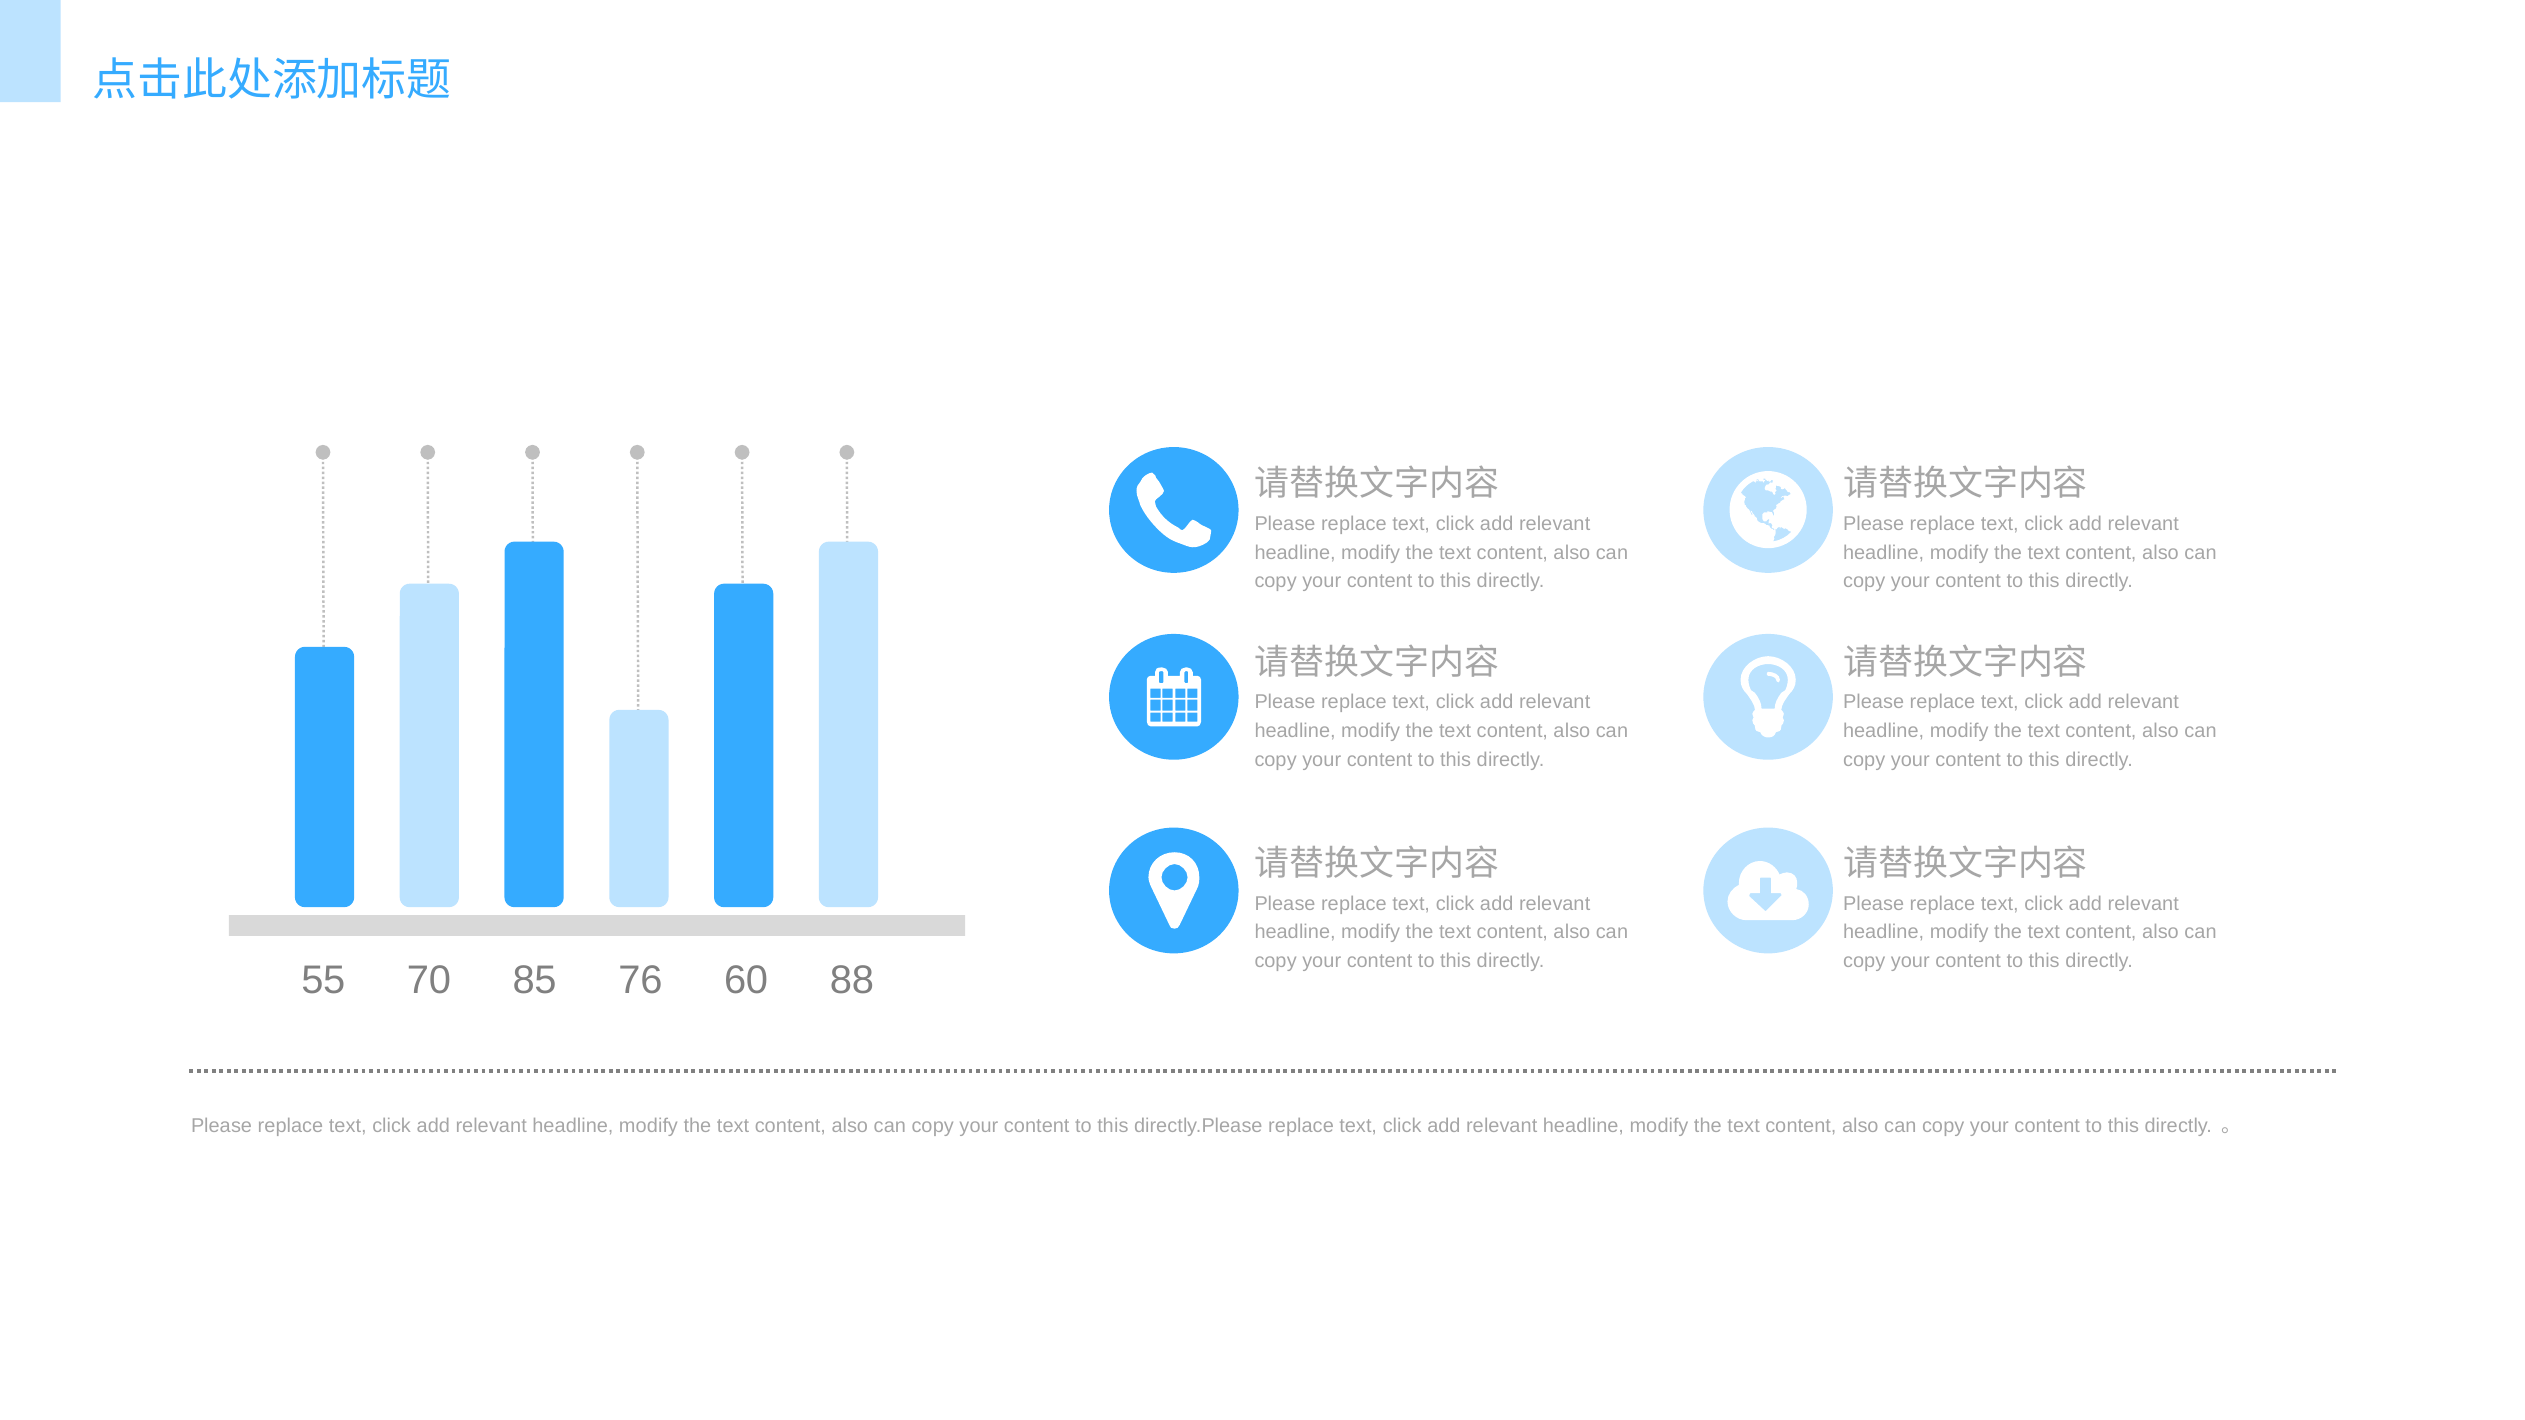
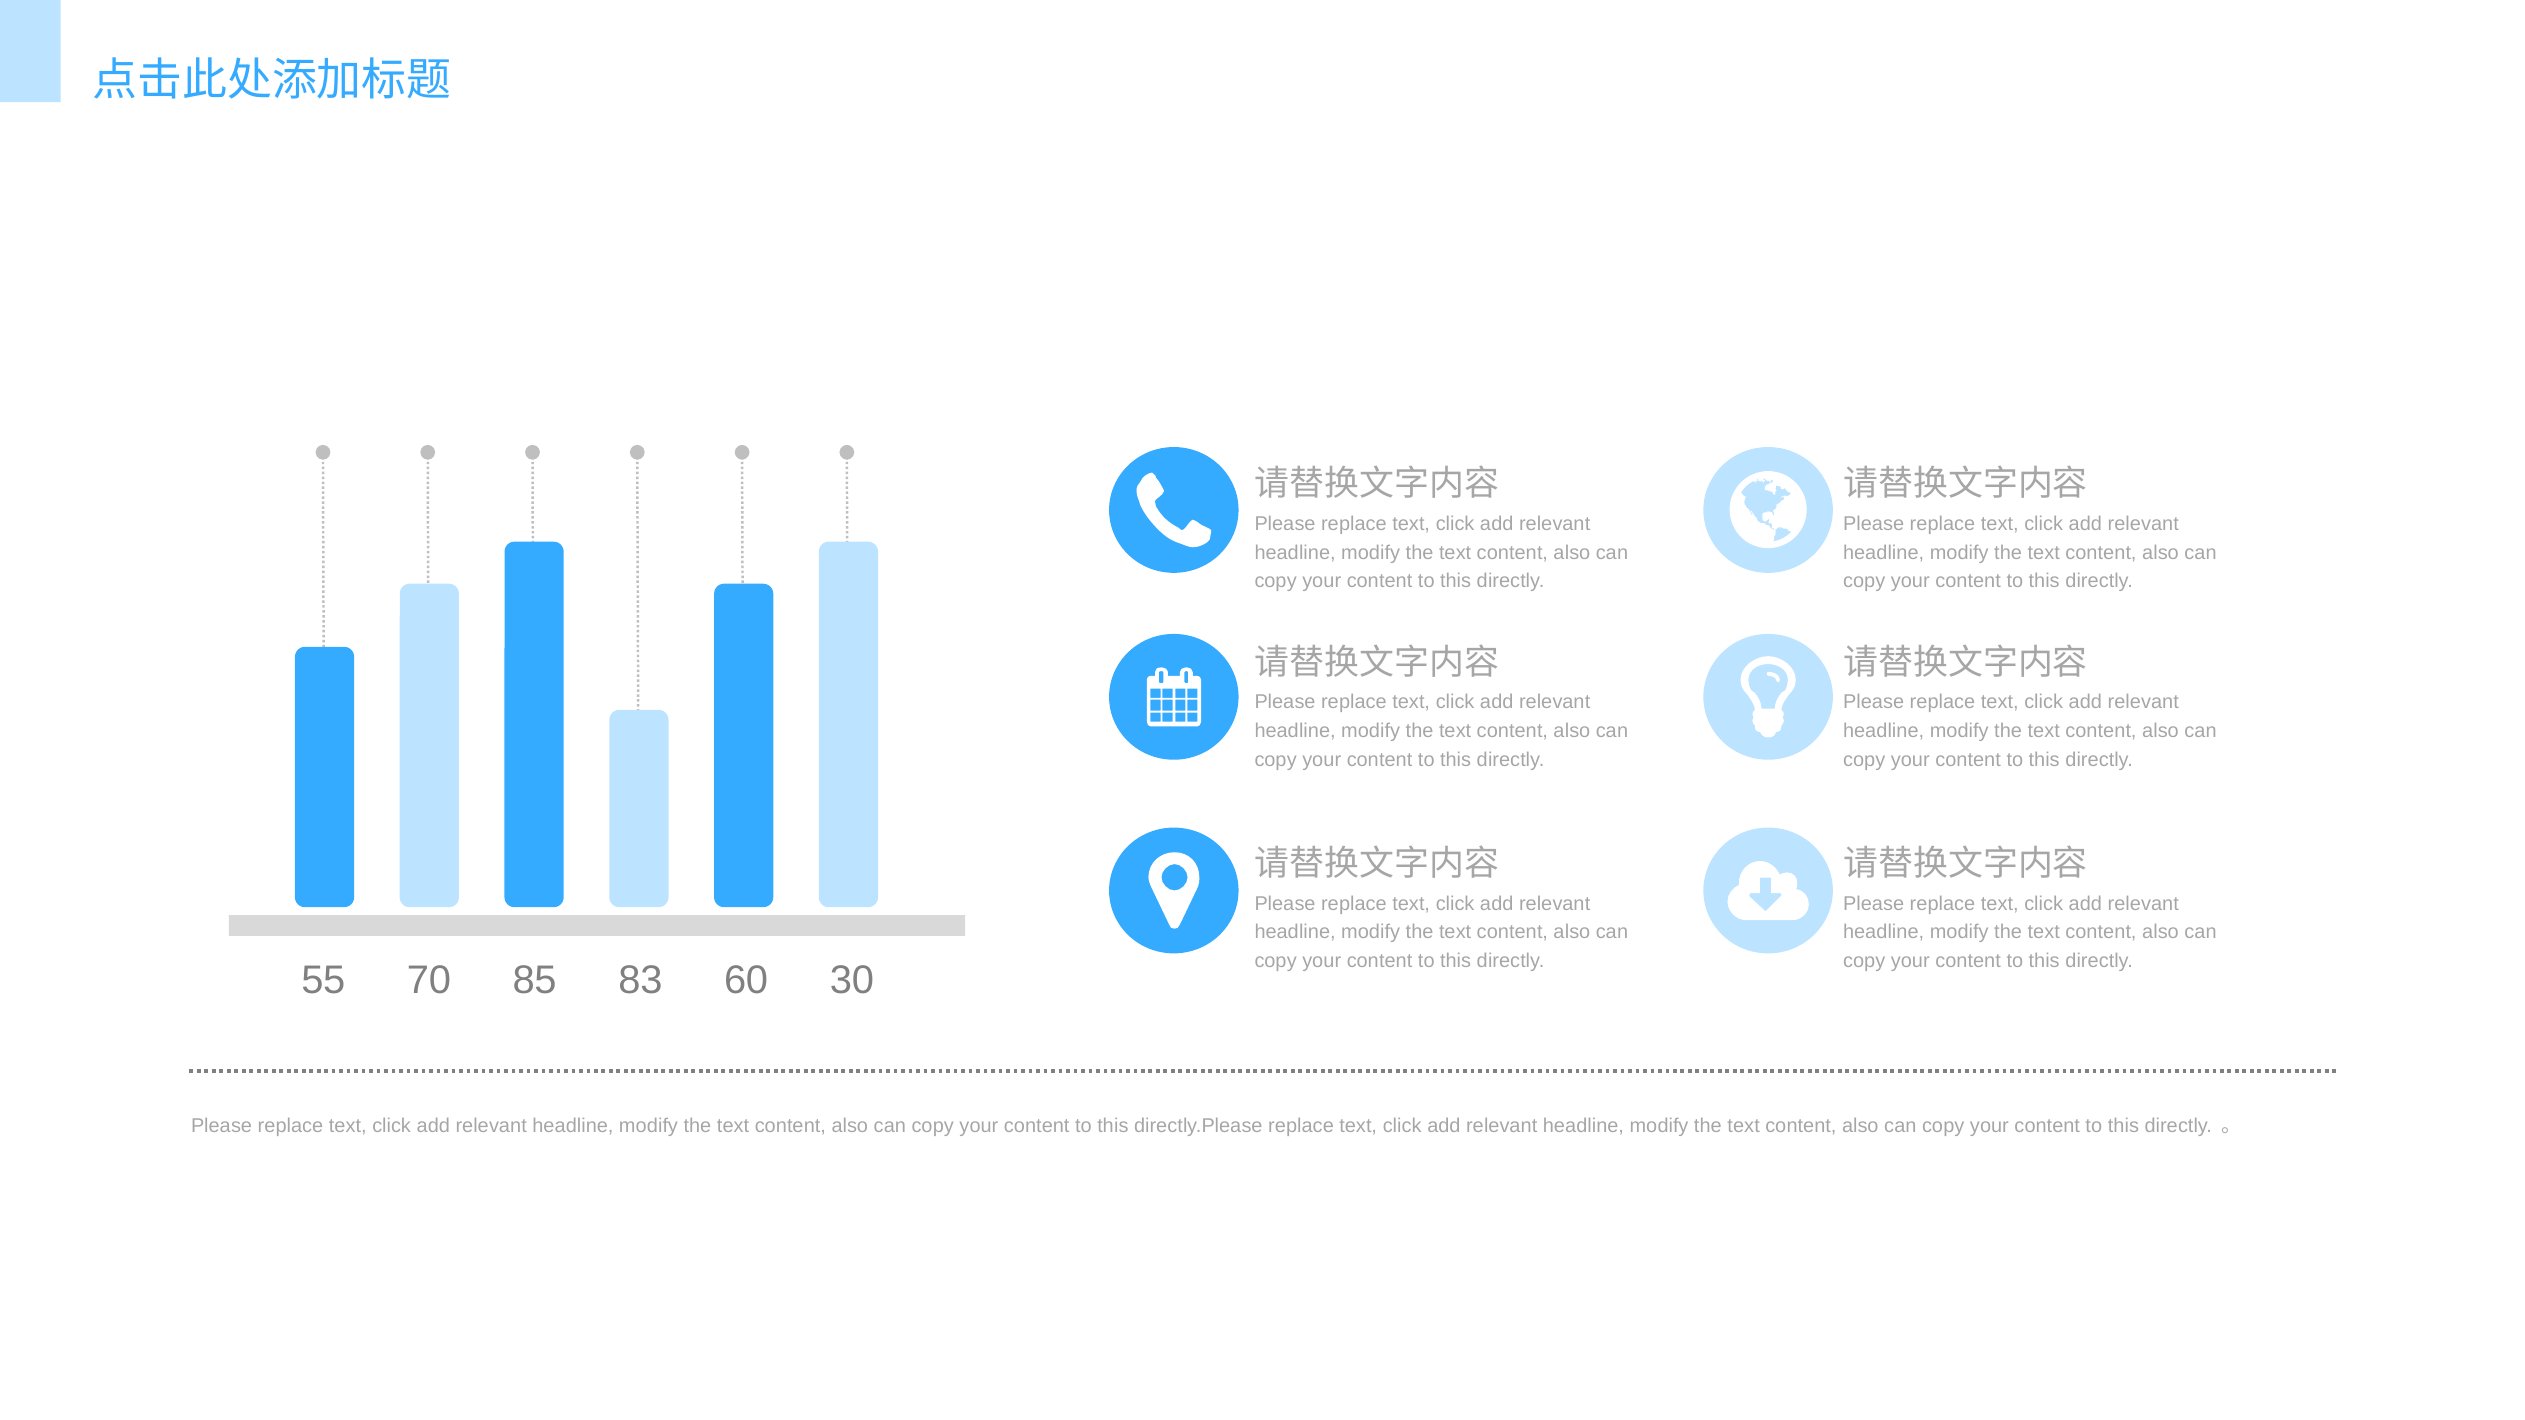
76: 76 -> 83
88: 88 -> 30
